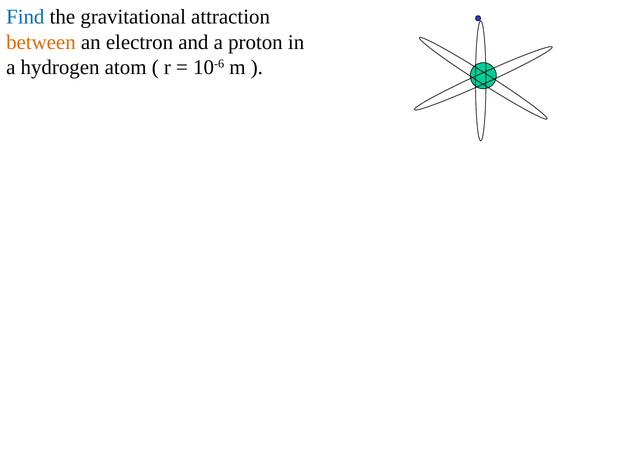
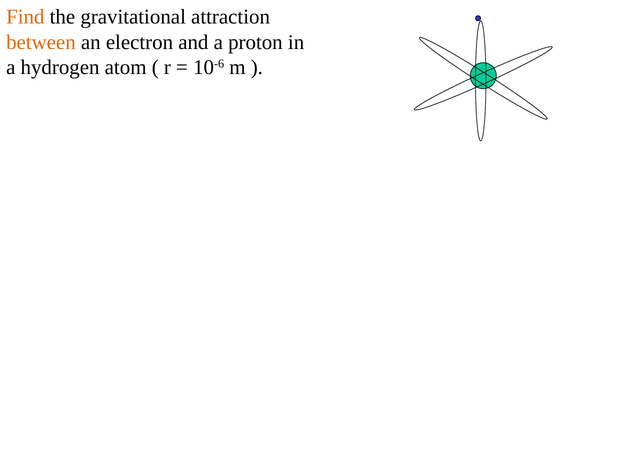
Find colour: blue -> orange
